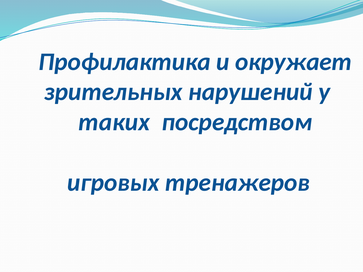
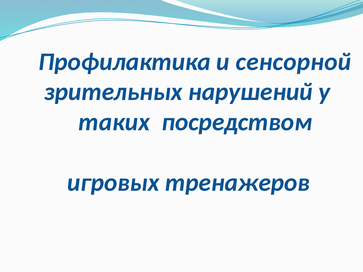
окружает: окружает -> сенсорной
